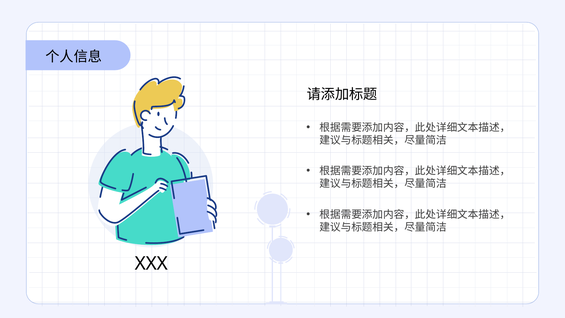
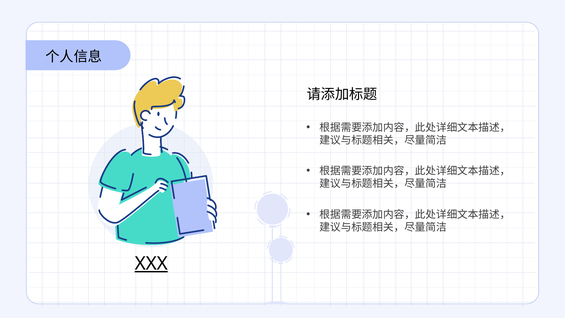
XXX underline: none -> present
